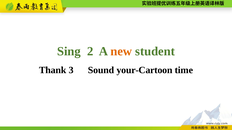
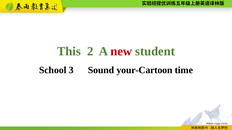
Sing: Sing -> This
new colour: orange -> red
Thank: Thank -> School
